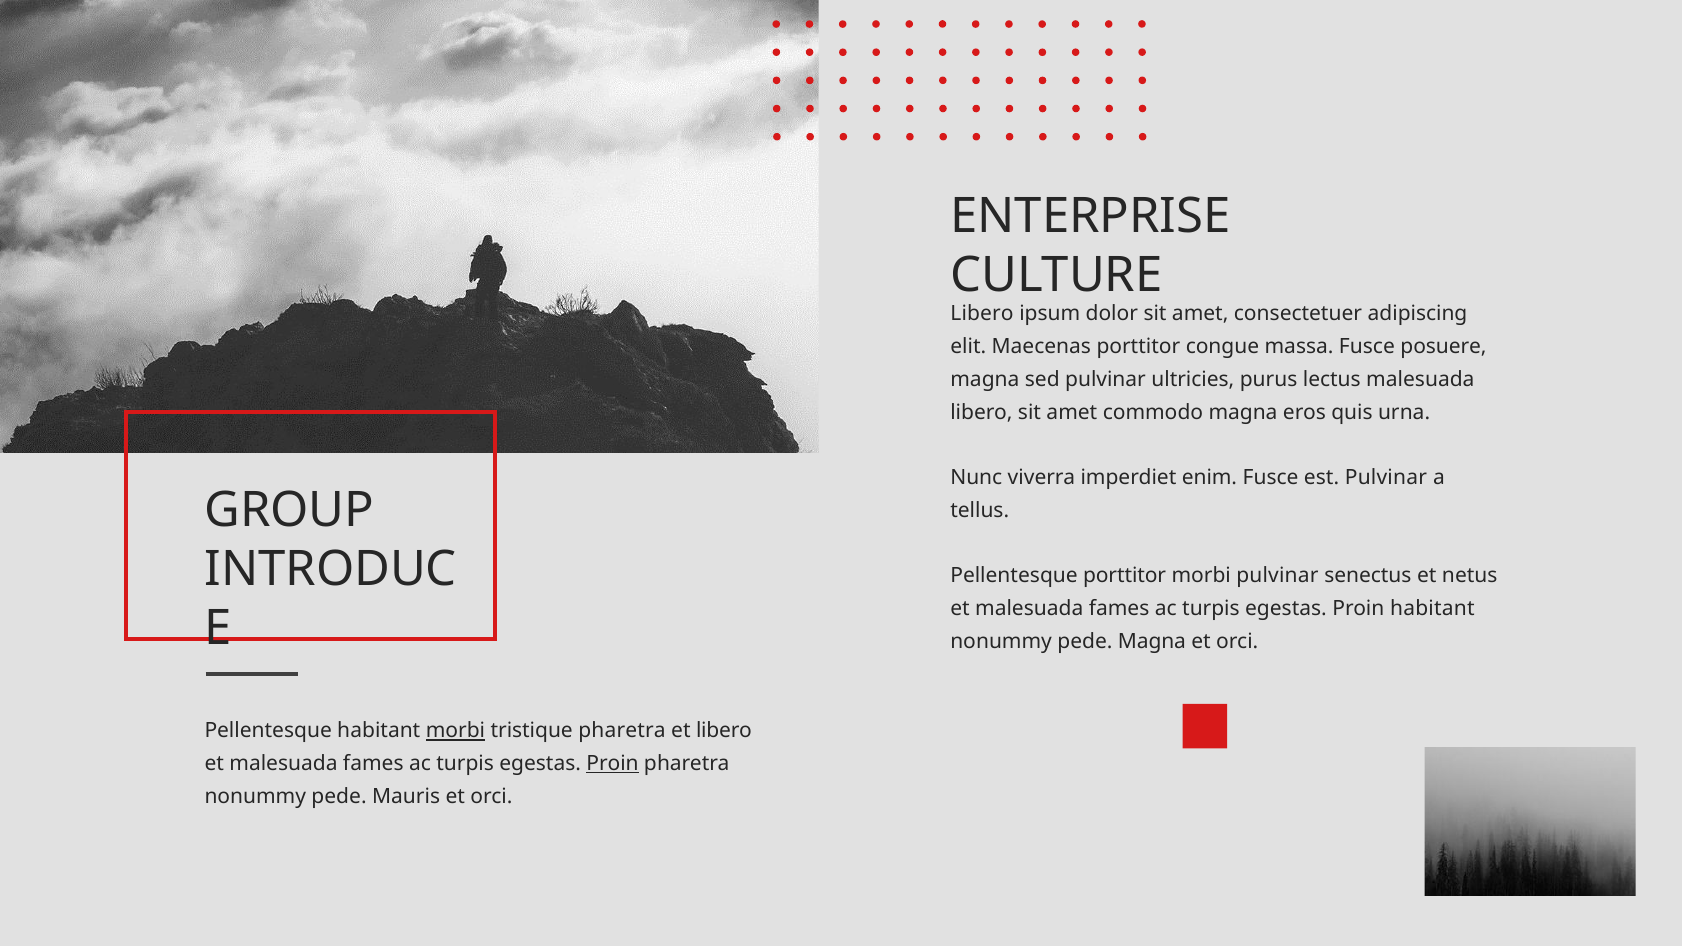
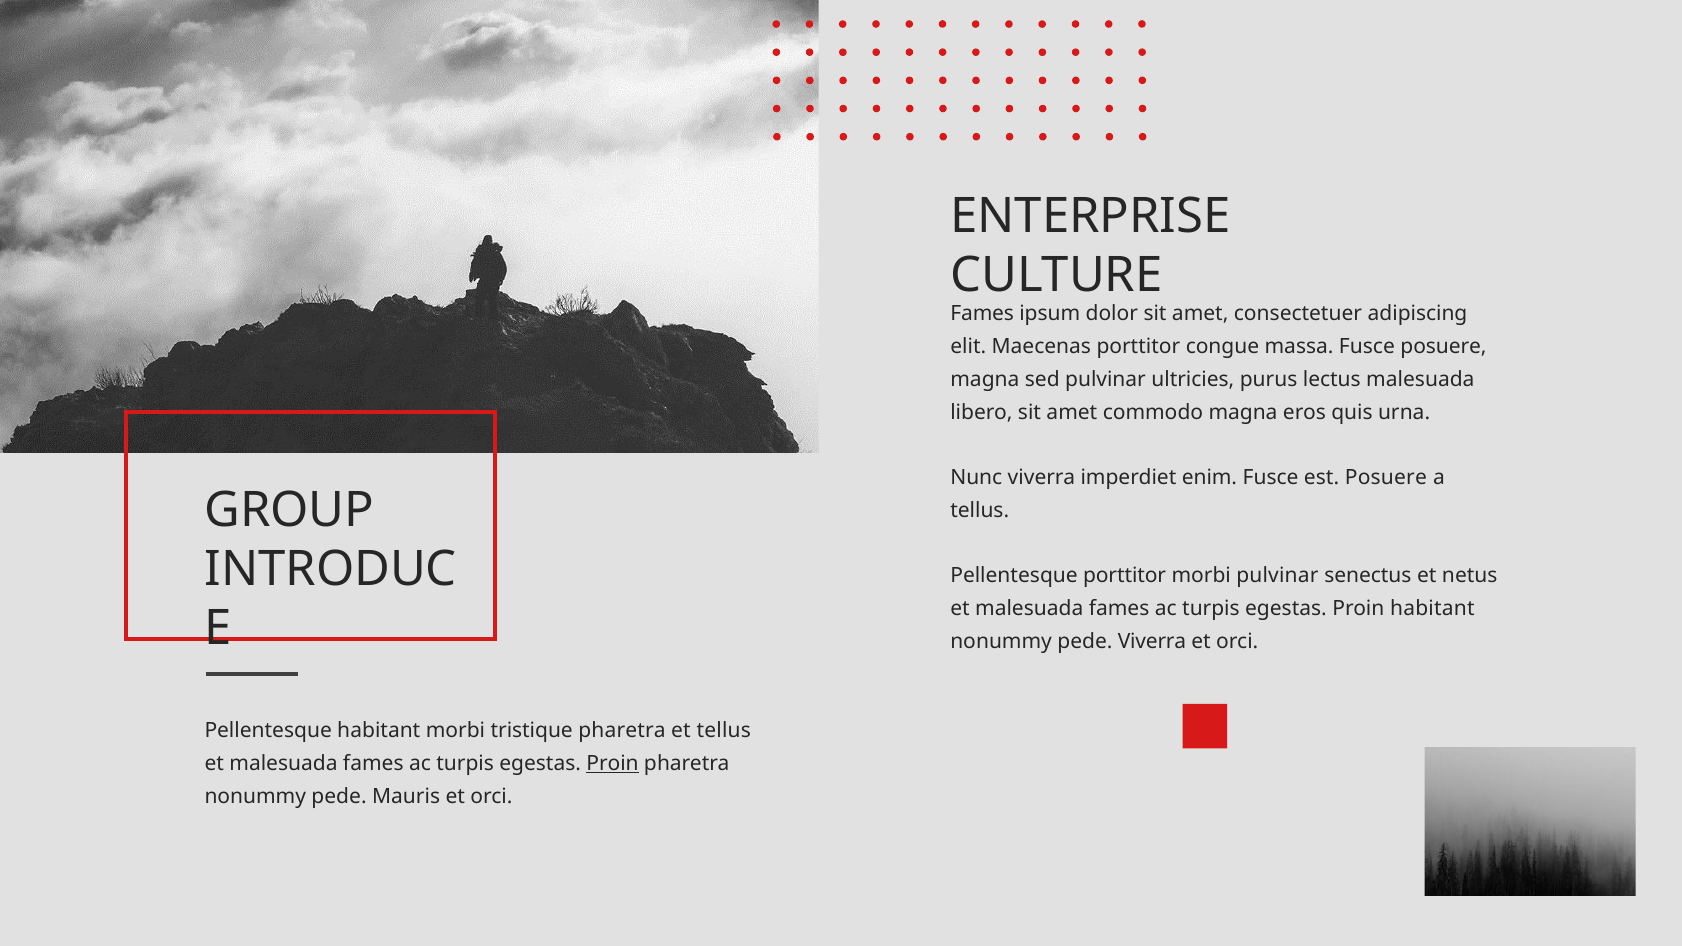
Libero at (982, 314): Libero -> Fames
est Pulvinar: Pulvinar -> Posuere
pede Magna: Magna -> Viverra
morbi at (455, 731) underline: present -> none
et libero: libero -> tellus
